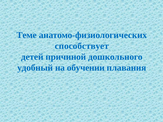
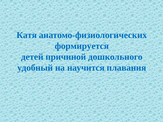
Теме: Теме -> Катя
способствует: способствует -> формируется
обучении: обучении -> научится
